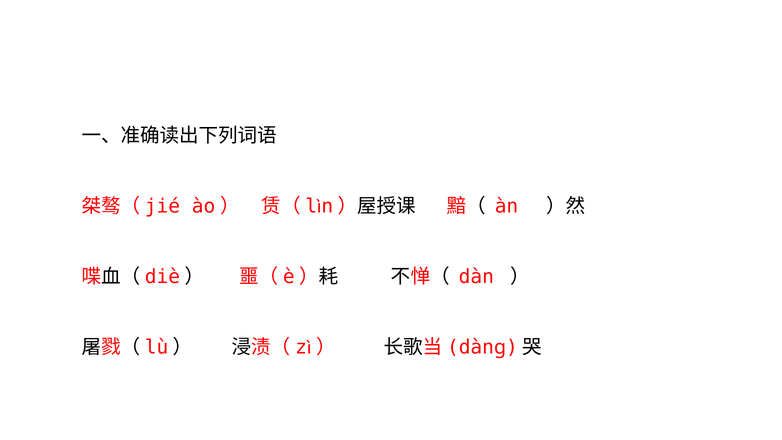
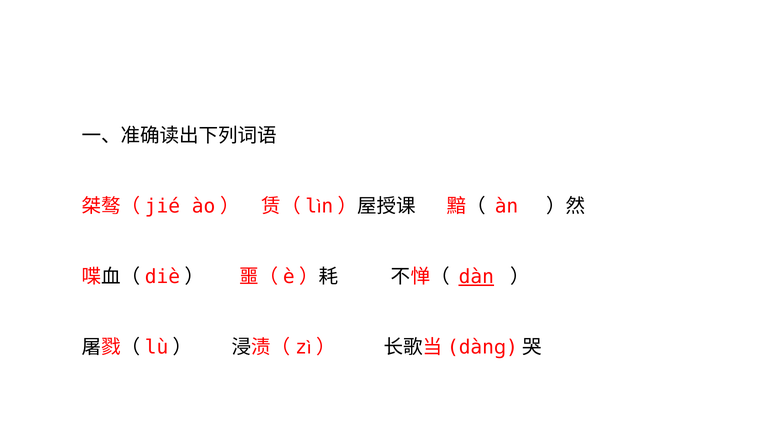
dàn underline: none -> present
